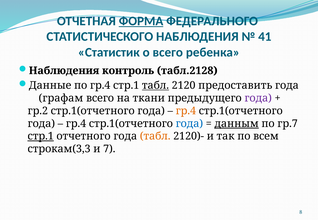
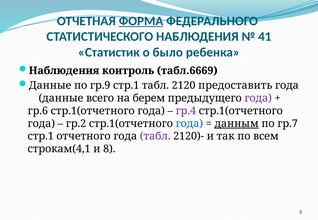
о всего: всего -> было
табл.2128: табл.2128 -> табл.6669
по гр.4: гр.4 -> гр.9
табл at (155, 85) underline: present -> none
графам at (61, 98): графам -> данные
ткани: ткани -> берем
гр.2: гр.2 -> гр.6
гр.4 at (186, 111) colour: orange -> purple
гр.4 at (76, 124): гр.4 -> гр.2
стр.1 at (41, 136) underline: present -> none
табл at (155, 136) colour: orange -> purple
строкам(3,3: строкам(3,3 -> строкам(4,1
и 7: 7 -> 8
